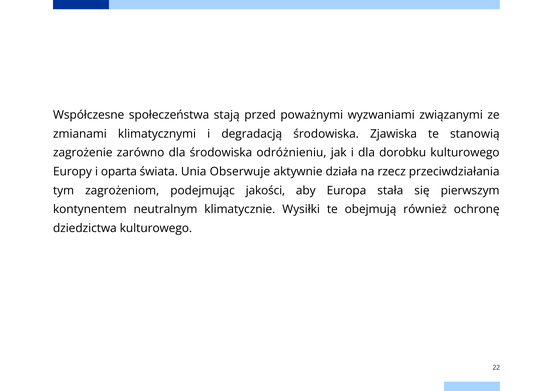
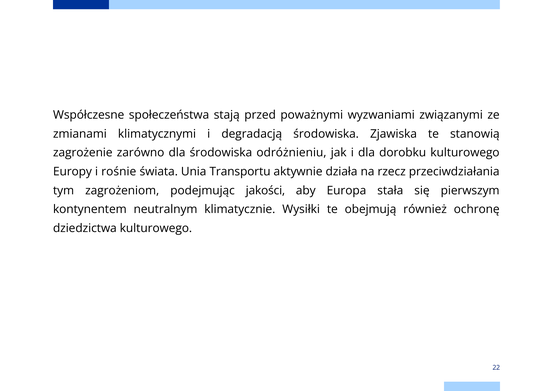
oparta: oparta -> rośnie
Obserwuje: Obserwuje -> Transportu
